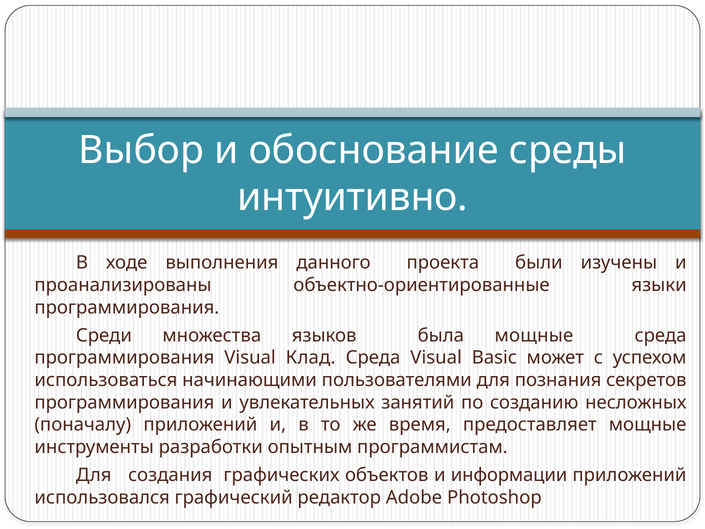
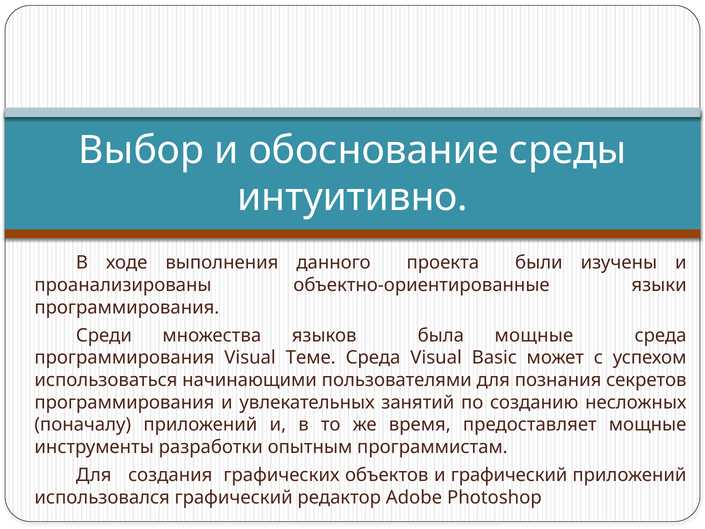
Клад: Клад -> Теме
и информации: информации -> графический
